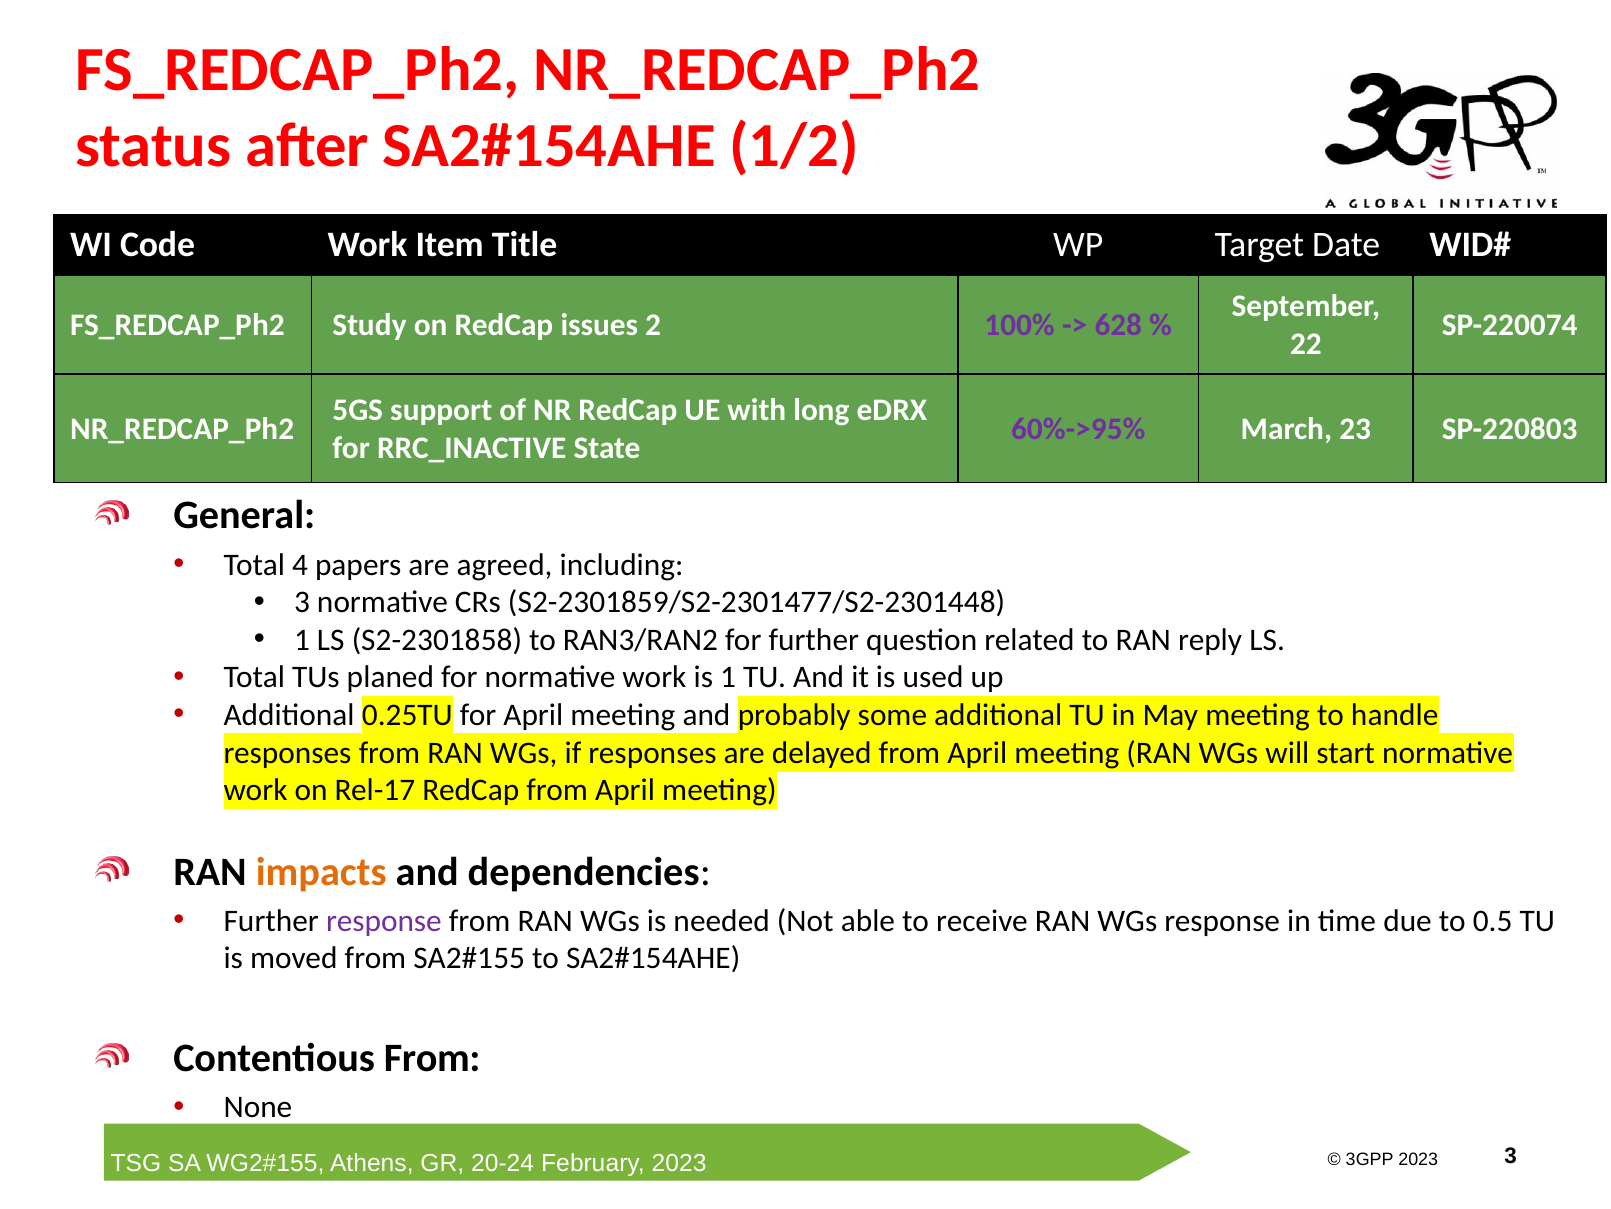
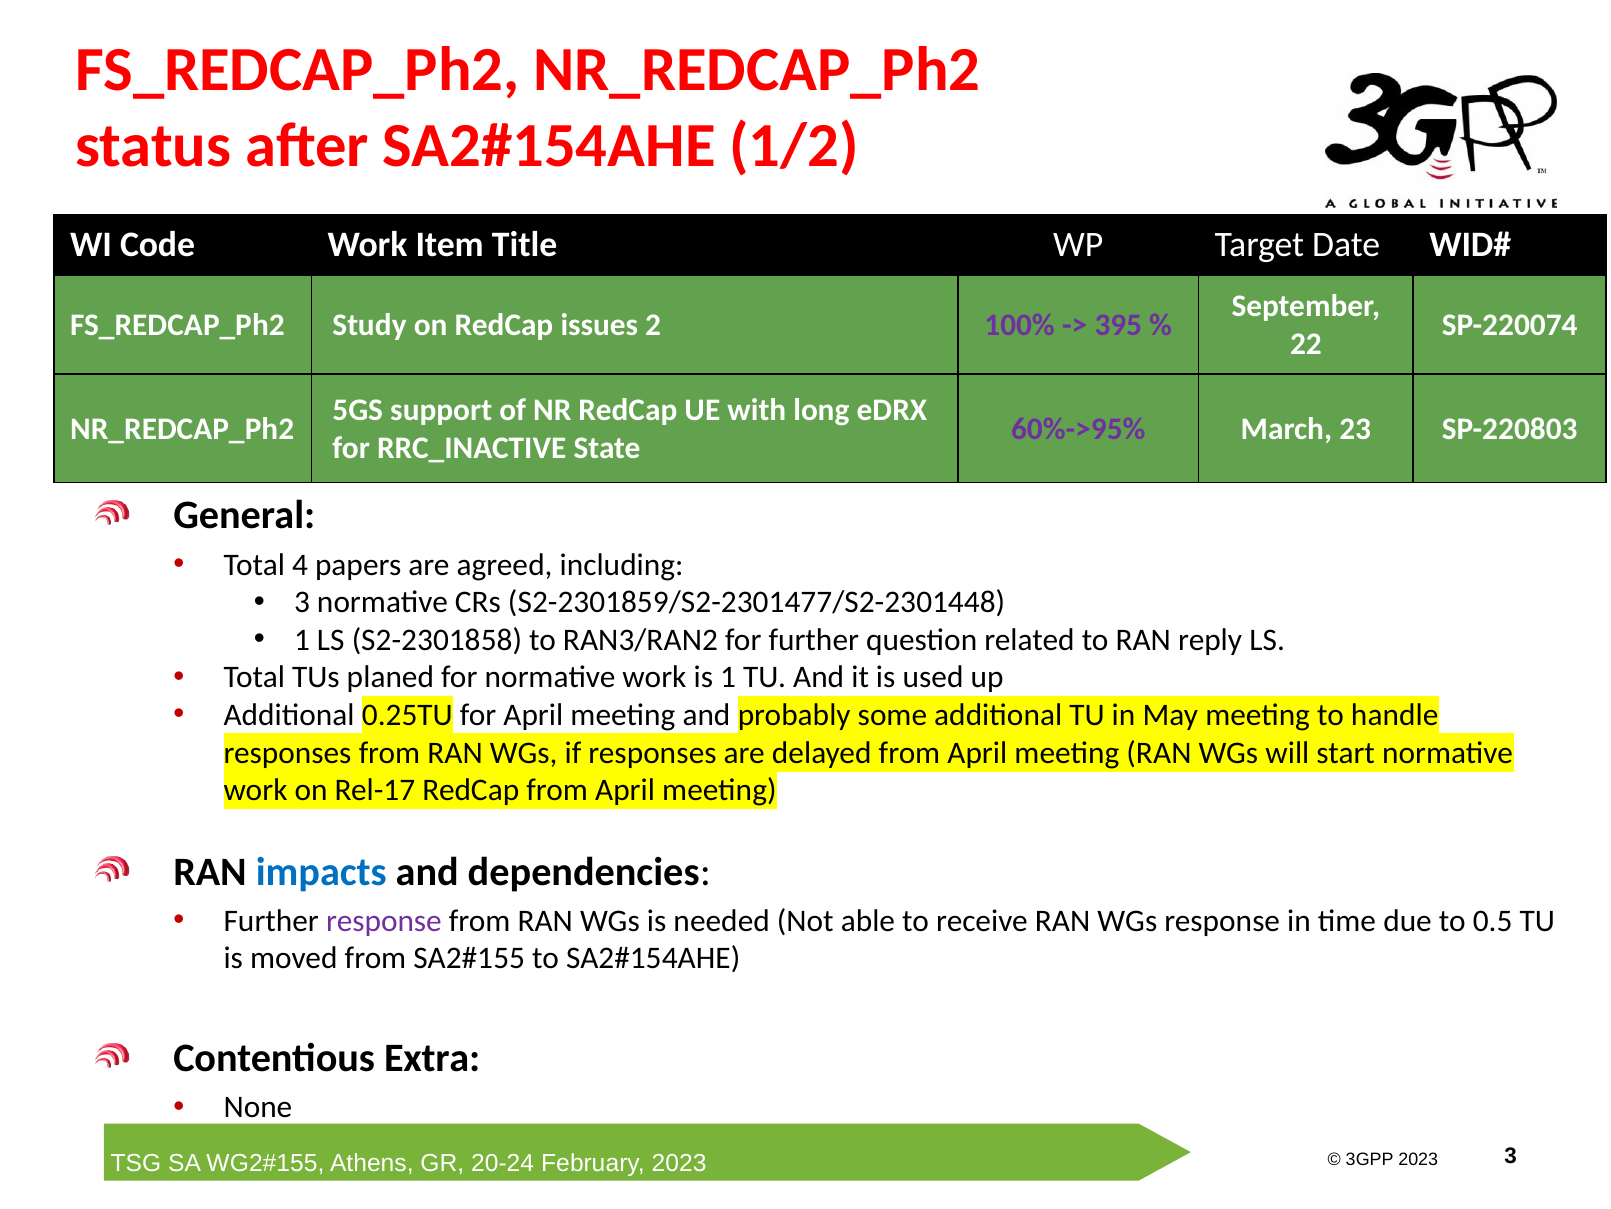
628: 628 -> 395
impacts colour: orange -> blue
Contentious From: From -> Extra
